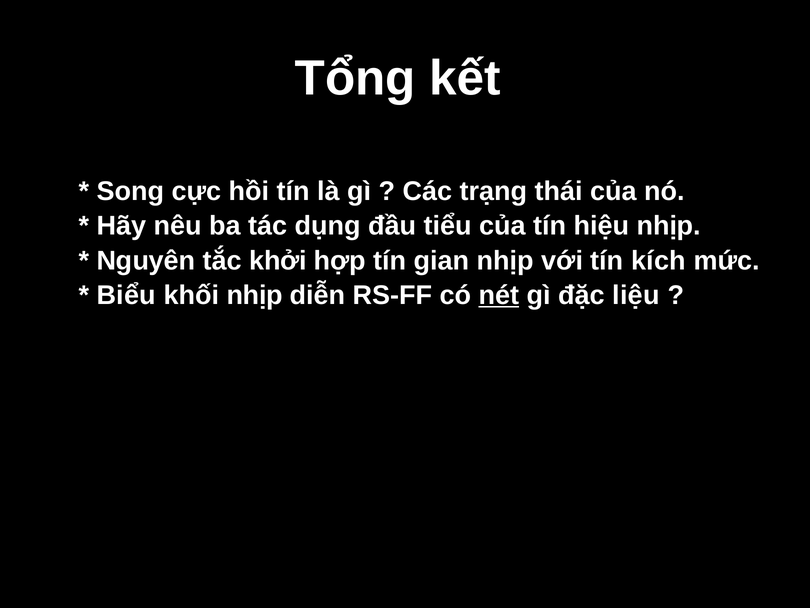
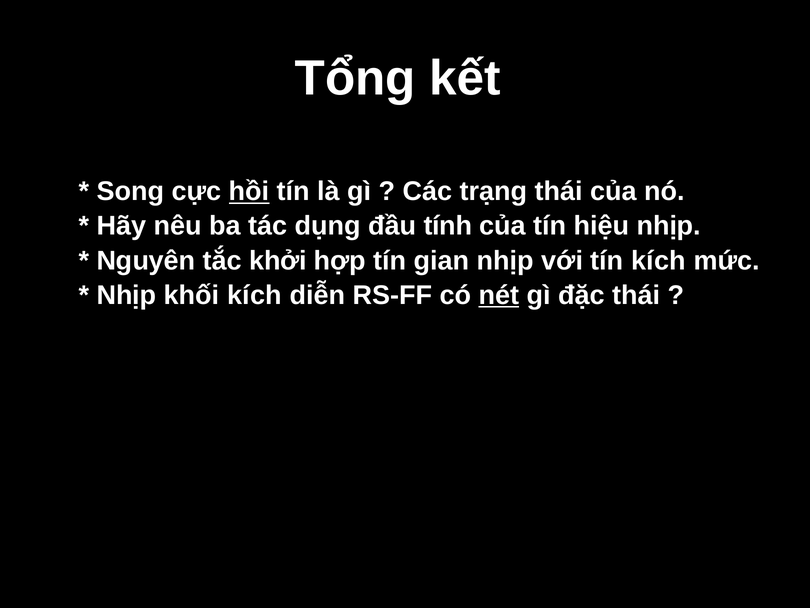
hồi underline: none -> present
tiểu: tiểu -> tính
Biểu at (126, 295): Biểu -> Nhịp
khối nhịp: nhịp -> kích
đặc liệu: liệu -> thái
